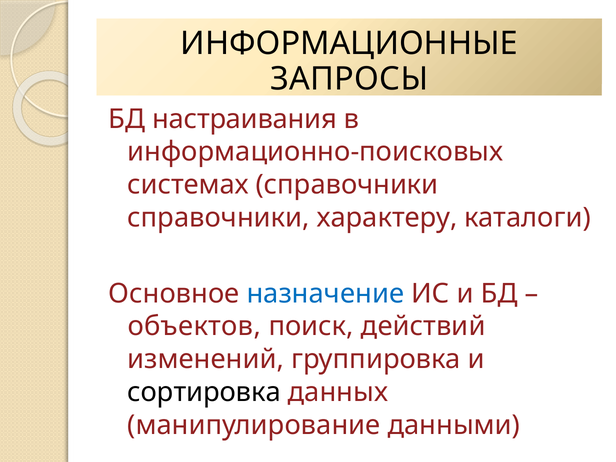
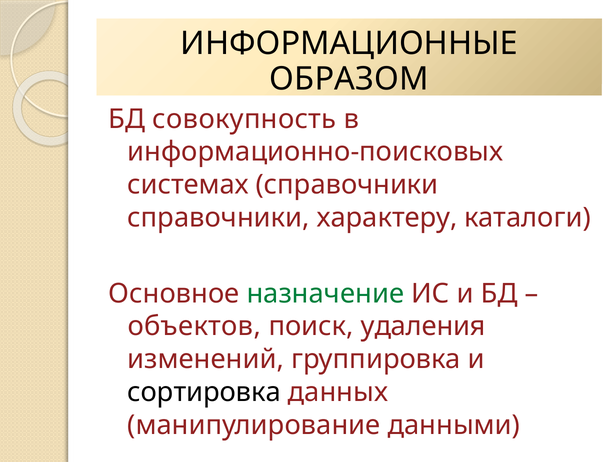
ЗАПРОСЫ: ЗАПРОСЫ -> ОБРАЗОМ
настраивания: настраивания -> совокупность
назначение colour: blue -> green
действий: действий -> удаления
